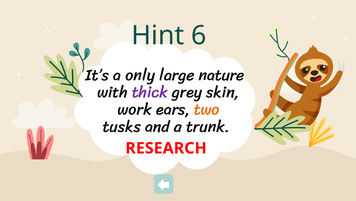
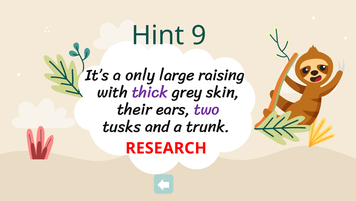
6: 6 -> 9
nature: nature -> raising
work: work -> their
two colour: orange -> purple
